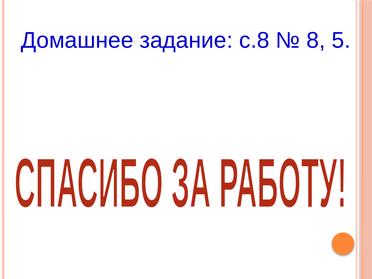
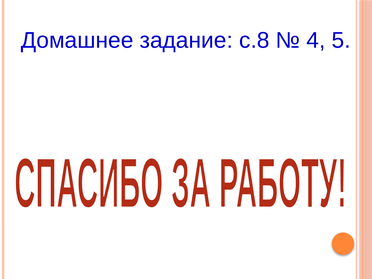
8: 8 -> 4
